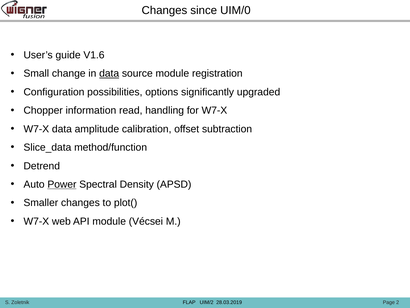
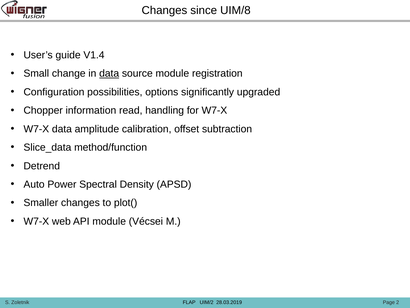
UIM/0: UIM/0 -> UIM/8
V1.6: V1.6 -> V1.4
Power underline: present -> none
